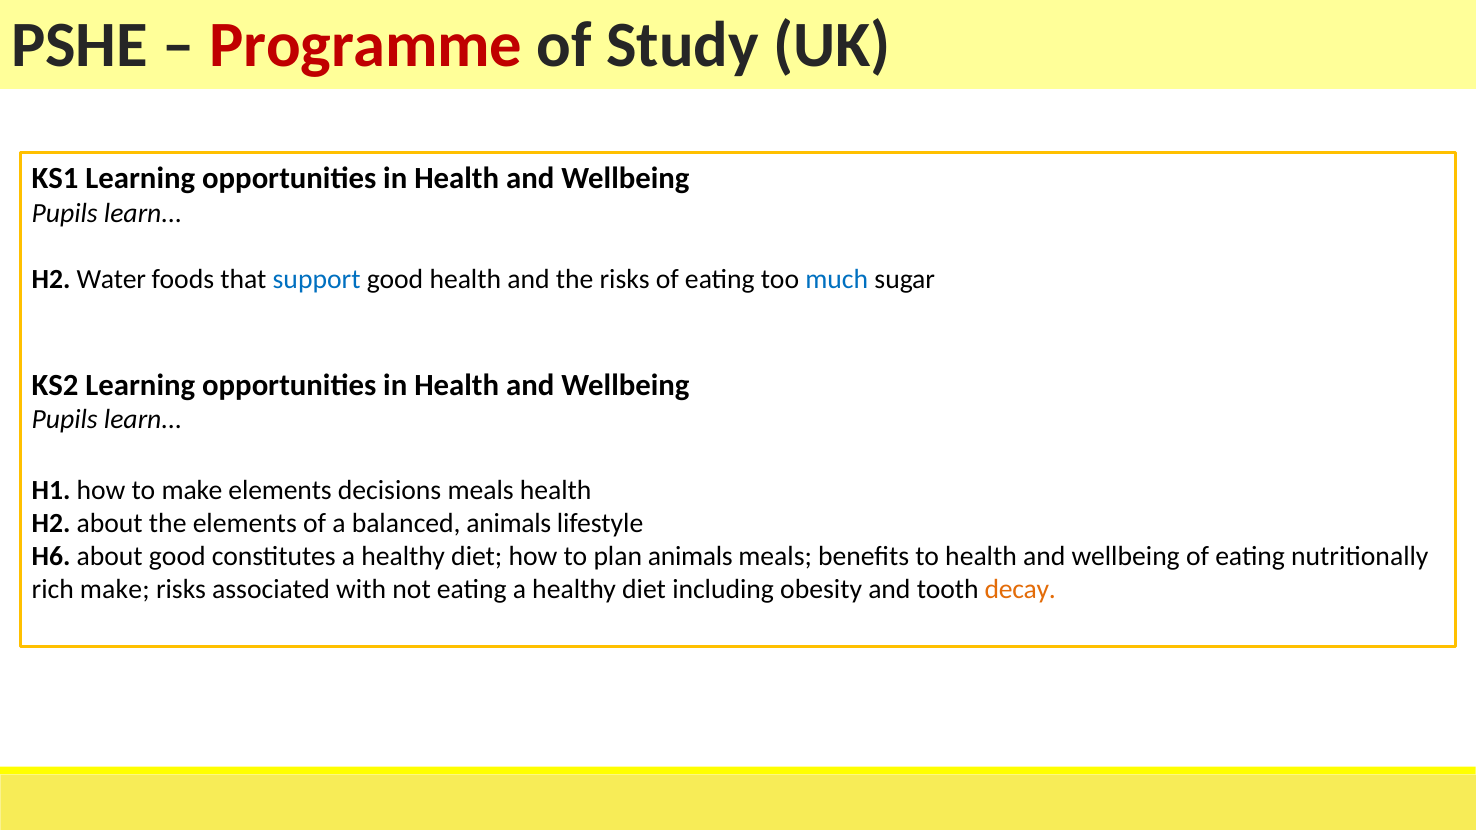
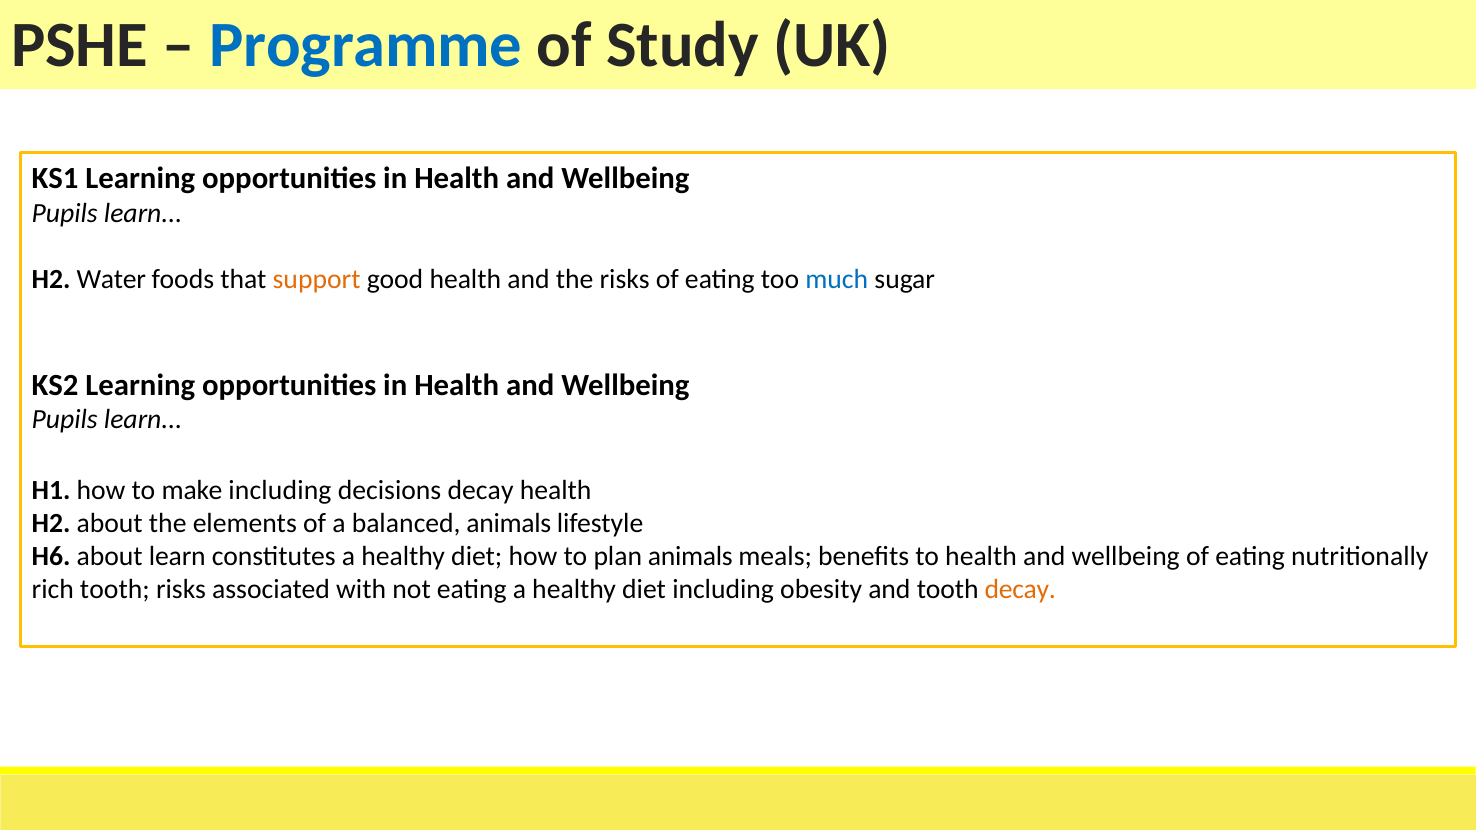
Programme colour: red -> blue
support colour: blue -> orange
make elements: elements -> including
decisions meals: meals -> decay
about good: good -> learn
rich make: make -> tooth
